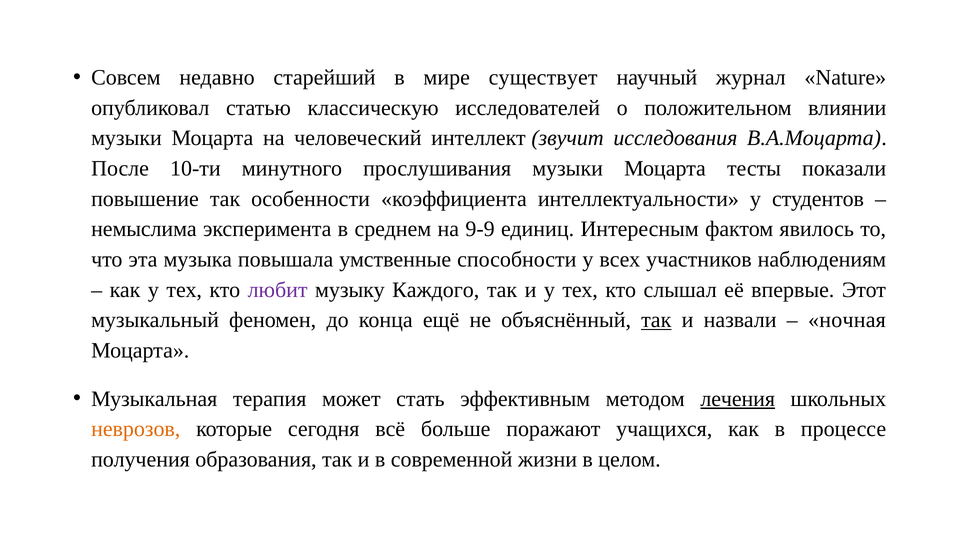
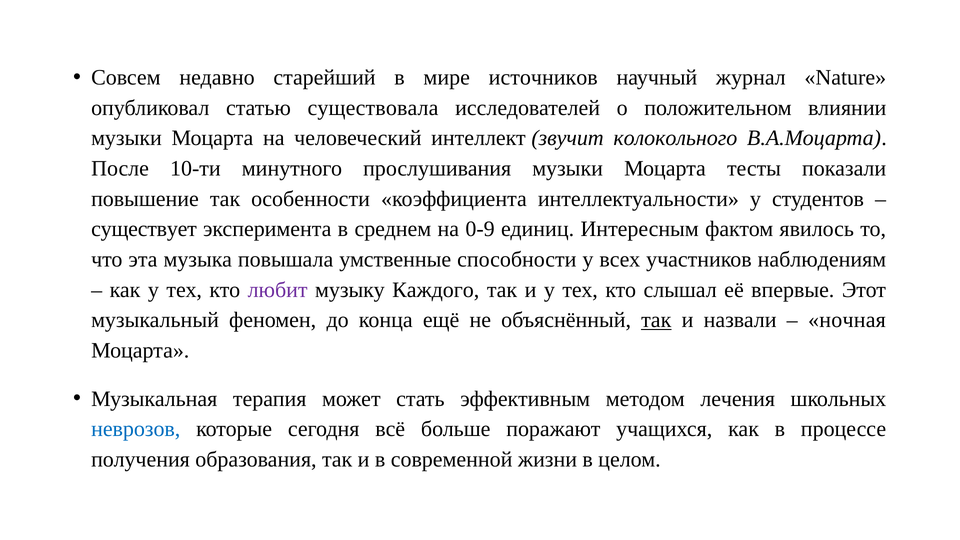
существует: существует -> источников
классическую: классическую -> существовала
исследования: исследования -> колокольного
немыслима: немыслима -> существует
9-9: 9-9 -> 0-9
лечения underline: present -> none
неврозов colour: orange -> blue
